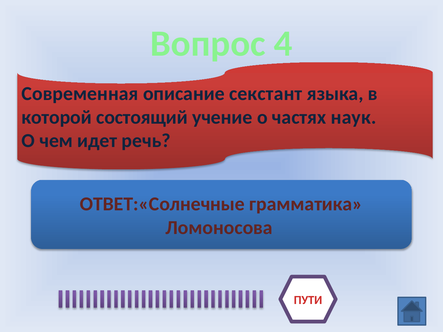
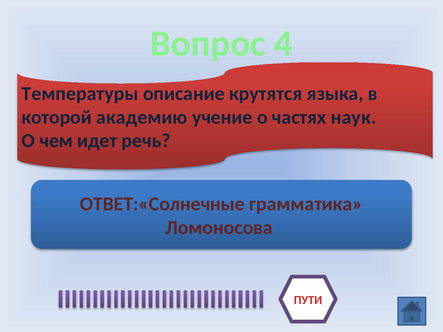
Современная: Современная -> Температуры
секстант: секстант -> крутятся
состоящий: состоящий -> академию
